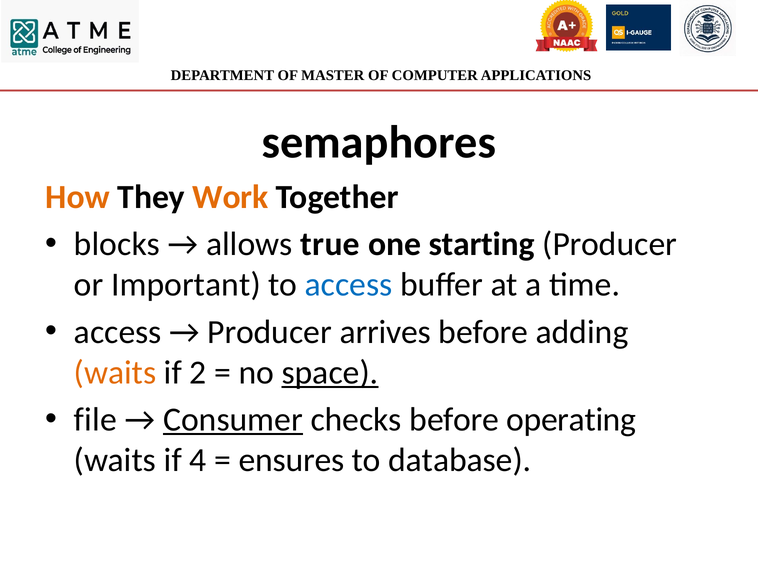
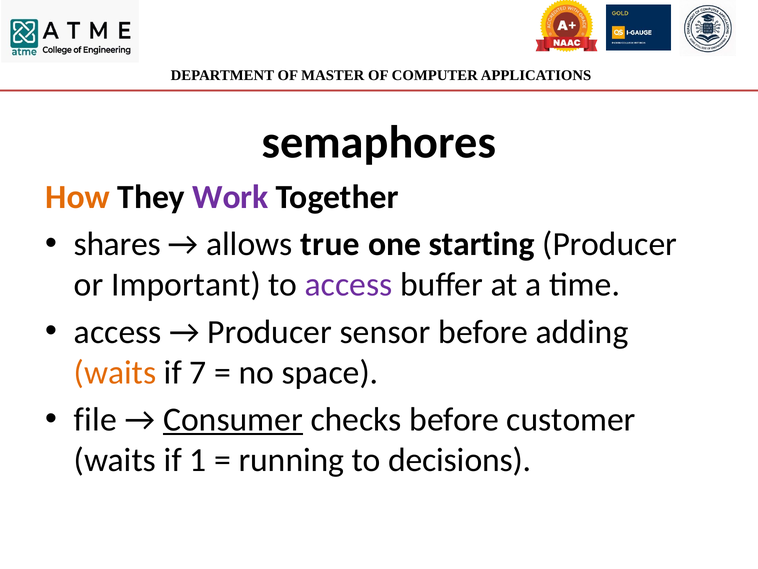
Work colour: orange -> purple
blocks: blocks -> shares
access at (349, 285) colour: blue -> purple
arrives: arrives -> sensor
2: 2 -> 7
space underline: present -> none
operating: operating -> customer
4: 4 -> 1
ensures: ensures -> running
database: database -> decisions
